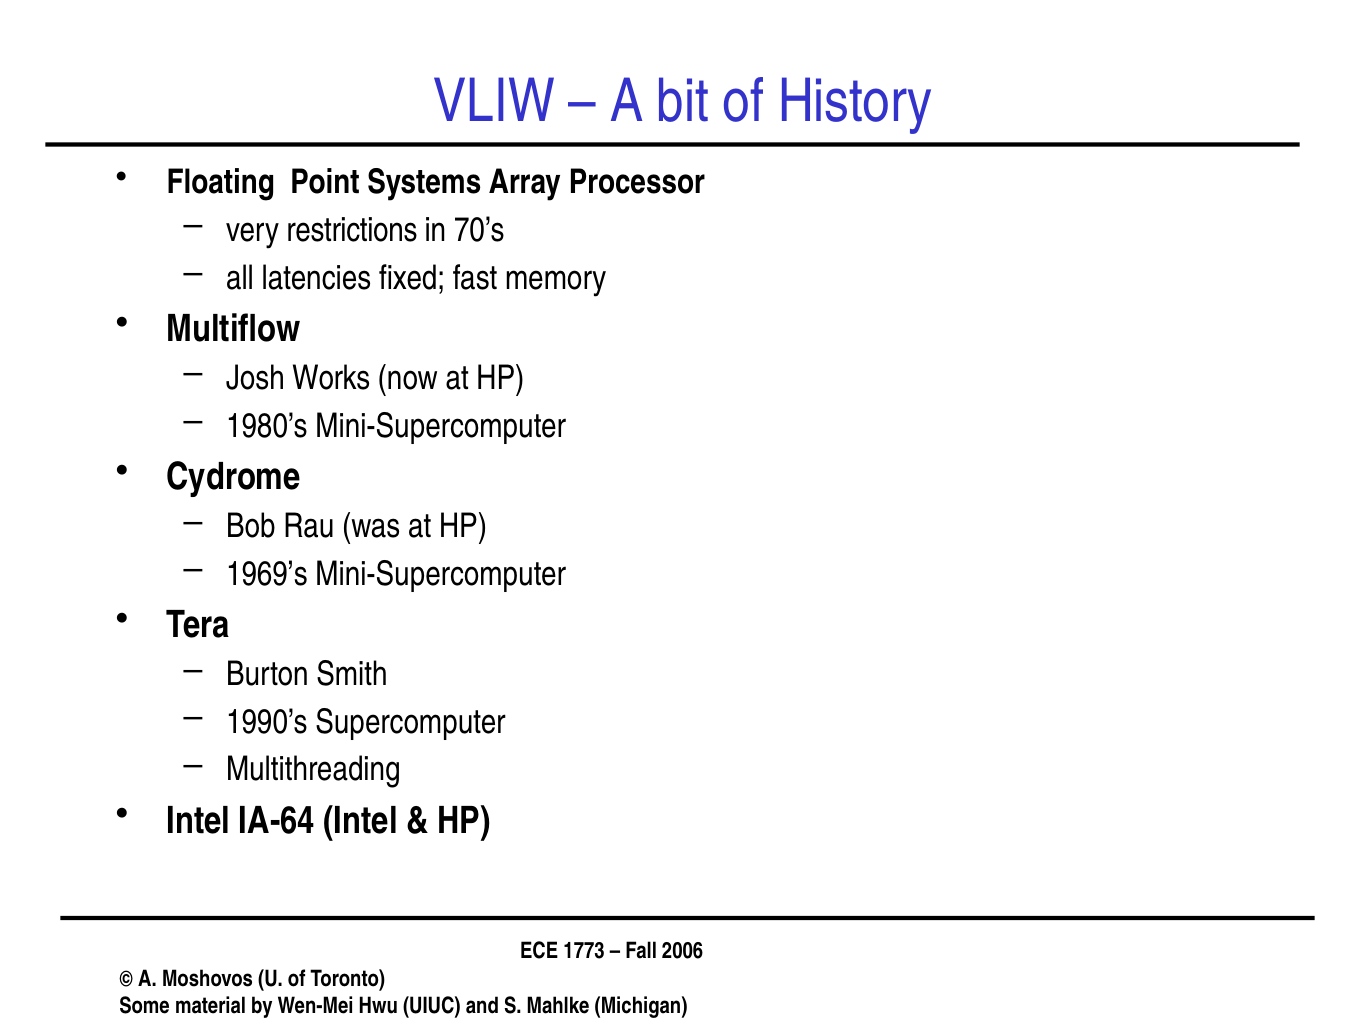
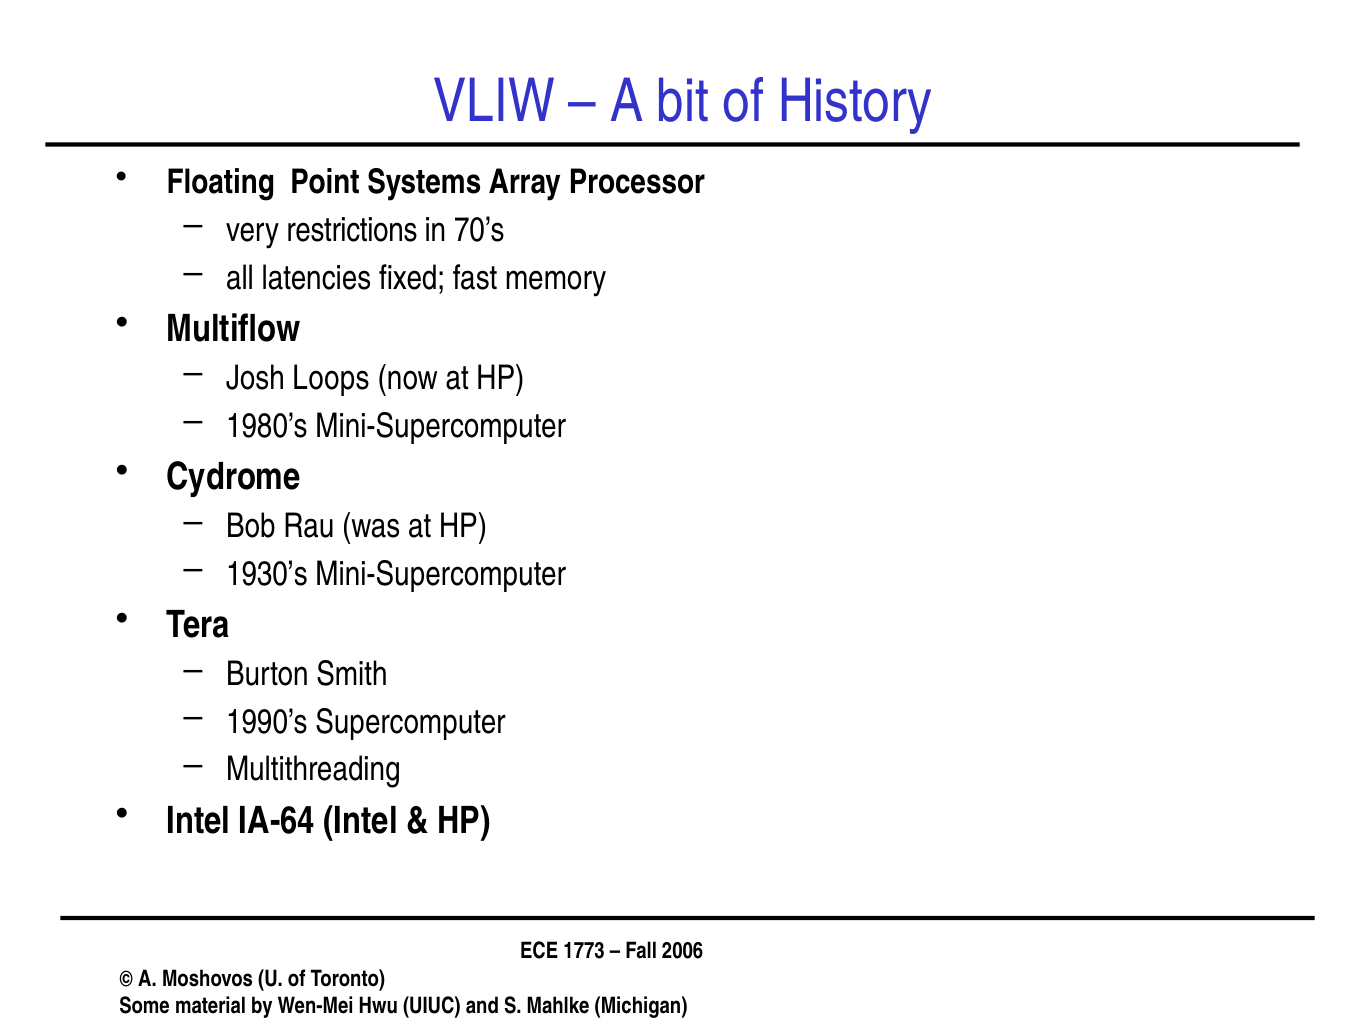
Works: Works -> Loops
1969’s: 1969’s -> 1930’s
